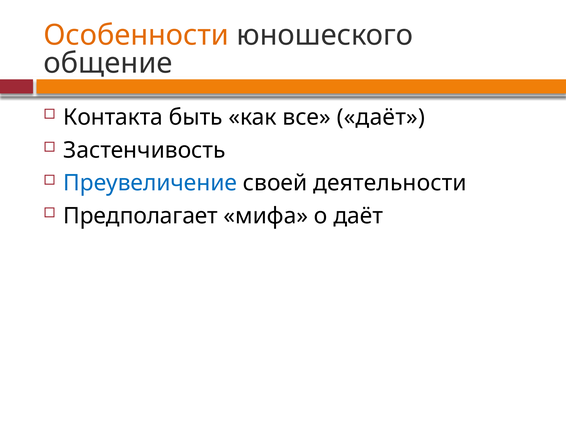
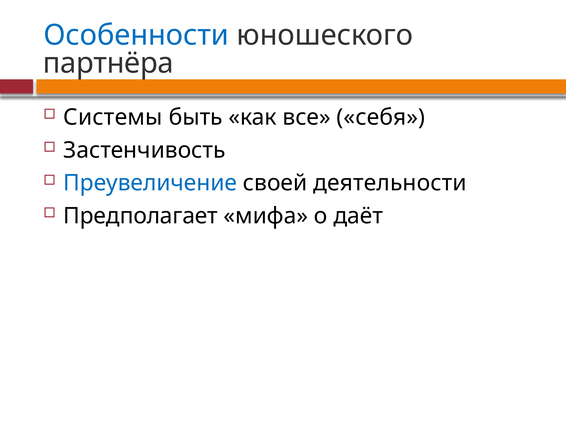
Особенности colour: orange -> blue
общение: общение -> партнёра
Контакта: Контакта -> Системы
все даёт: даёт -> себя
